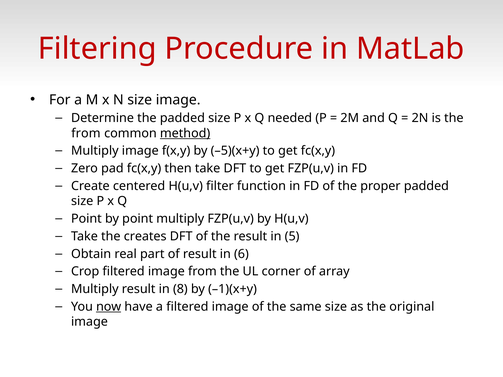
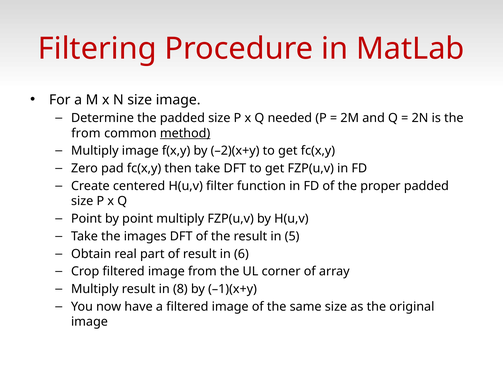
–5)(x+y: –5)(x+y -> –2)(x+y
creates: creates -> images
now underline: present -> none
